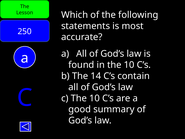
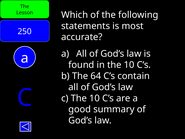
14: 14 -> 64
